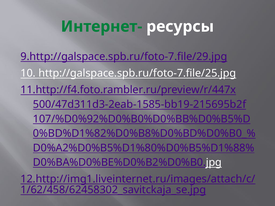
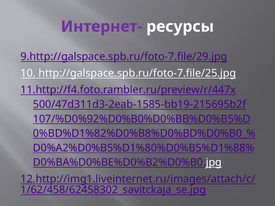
Интернет- colour: green -> purple
